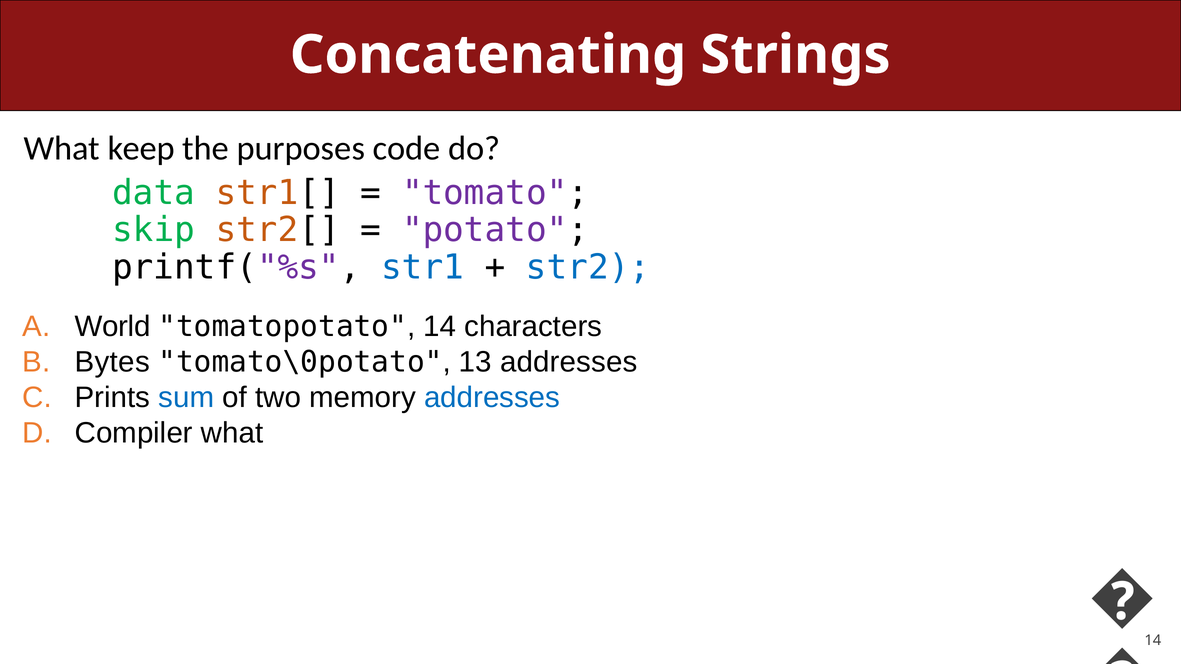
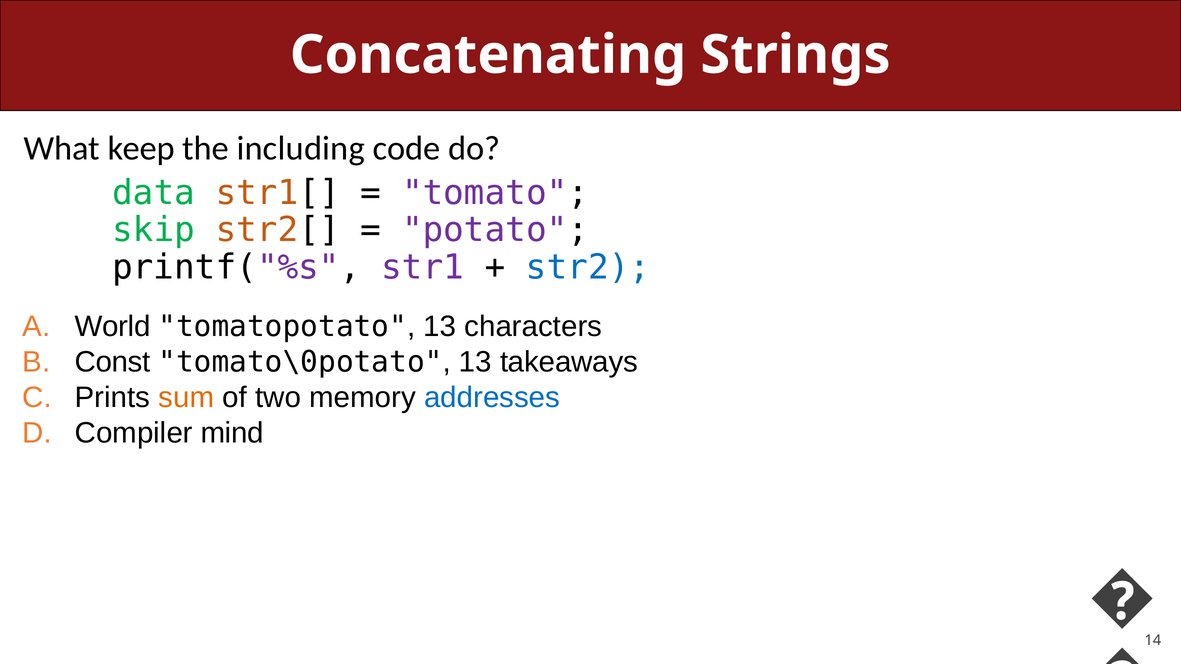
purposes: purposes -> including
str1 colour: blue -> purple
tomatopotato 14: 14 -> 13
Bytes: Bytes -> Const
13 addresses: addresses -> takeaways
sum colour: blue -> orange
Compiler what: what -> mind
